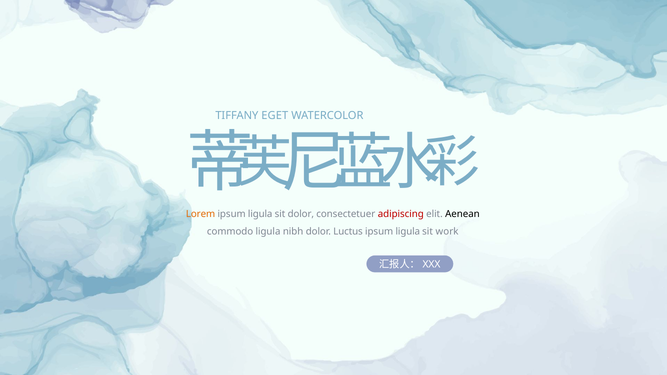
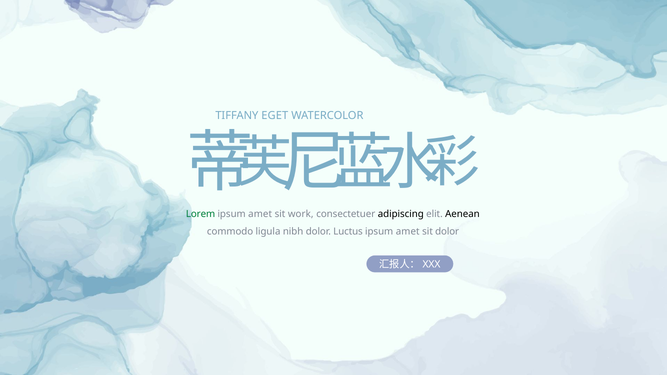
Lorem colour: orange -> green
ligula at (260, 214): ligula -> amet
sit dolor: dolor -> work
adipiscing colour: red -> black
ligula at (408, 232): ligula -> amet
sit work: work -> dolor
